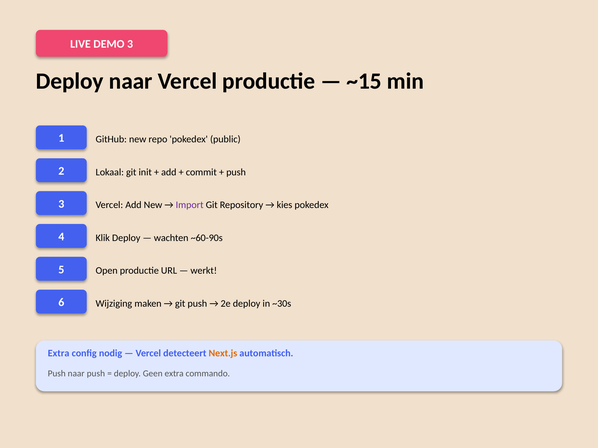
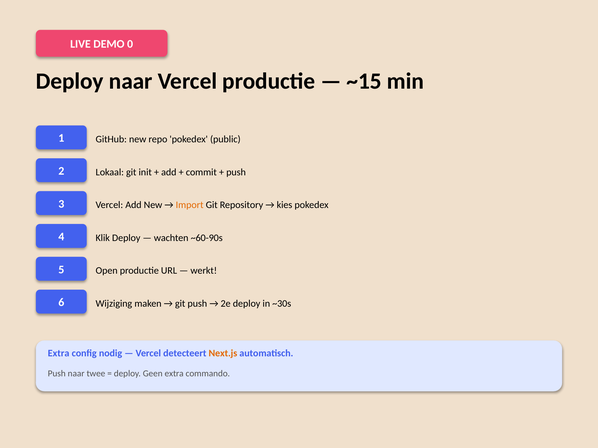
DEMO 3: 3 -> 0
Import colour: purple -> orange
naar push: push -> twee
